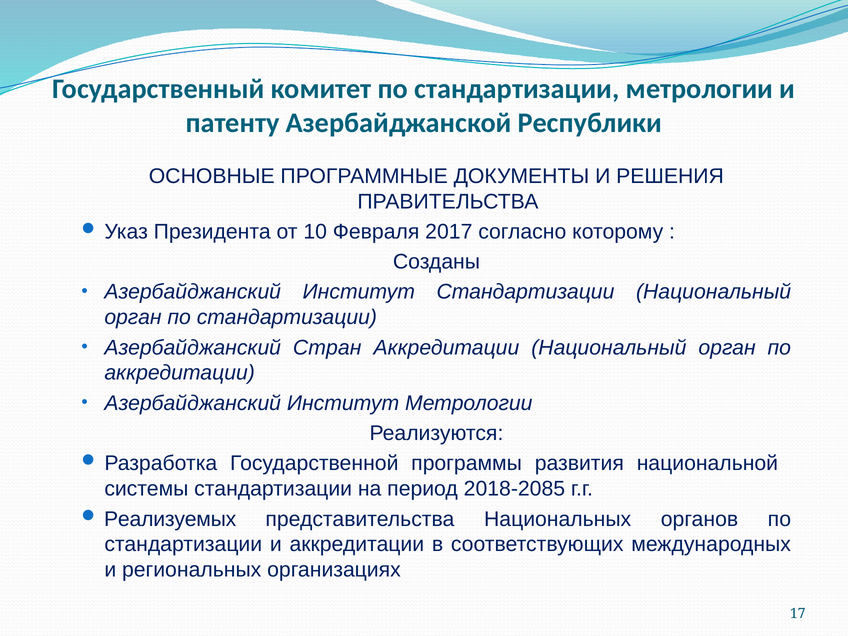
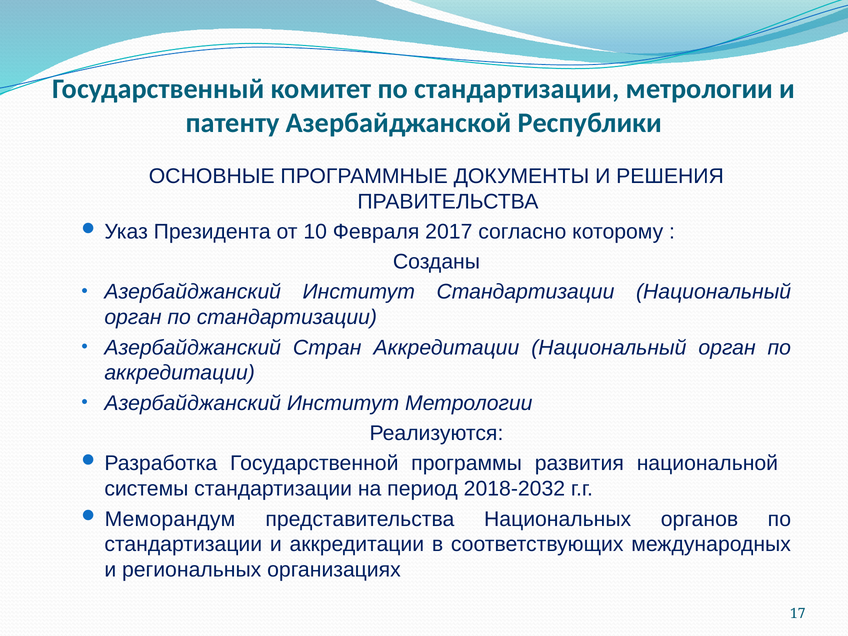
2018-2085: 2018-2085 -> 2018-2032
Реализуемых: Реализуемых -> Меморандум
